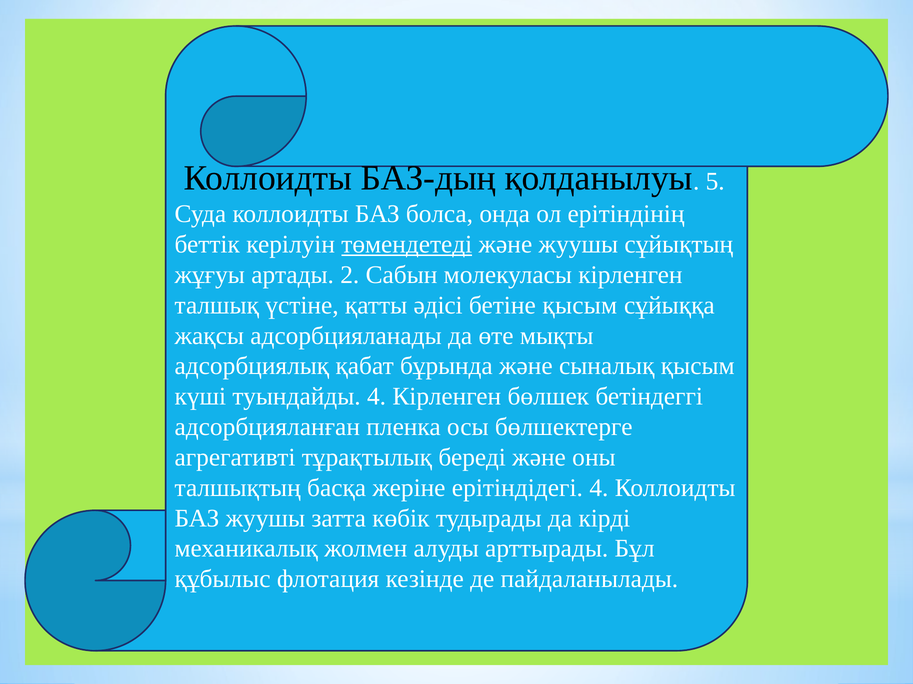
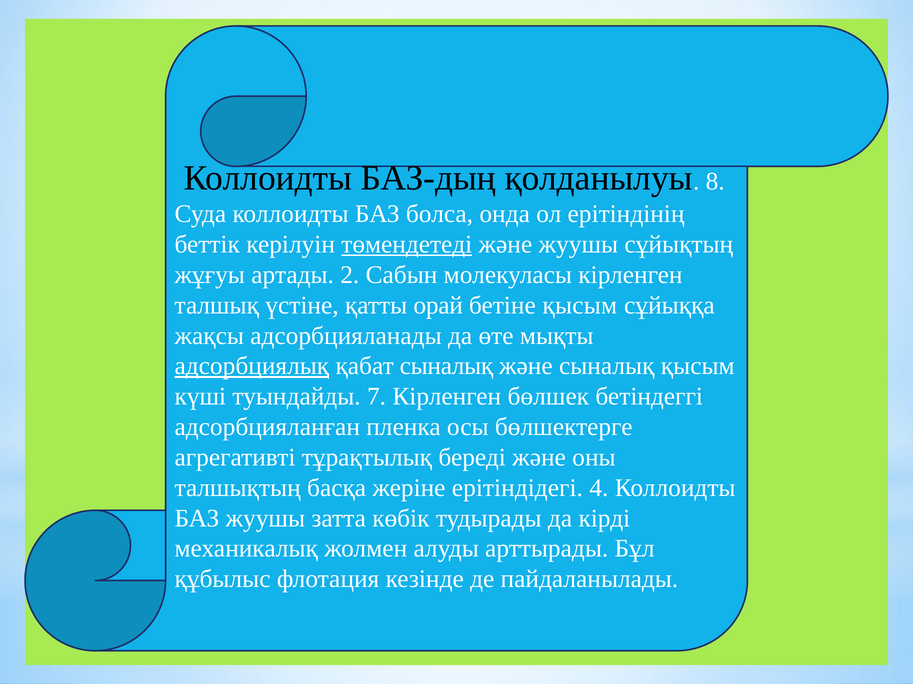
5: 5 -> 8
әдісі: әдісі -> орай
адсорбциялық underline: none -> present
қабат бұрында: бұрында -> сыналық
туындайды 4: 4 -> 7
